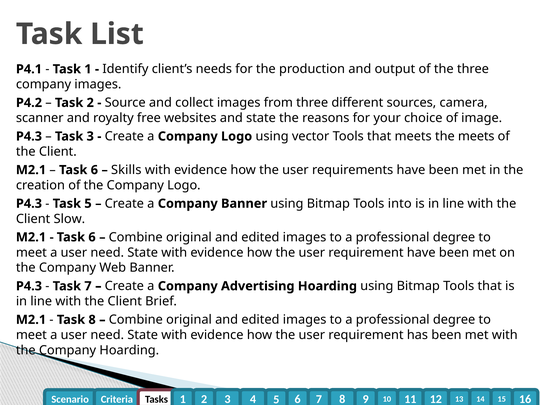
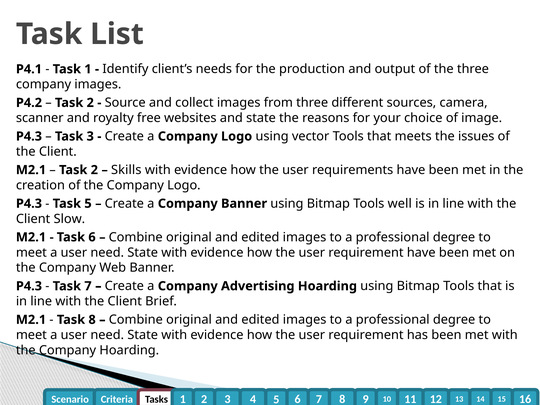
the meets: meets -> issues
6 at (94, 170): 6 -> 2
into: into -> well
